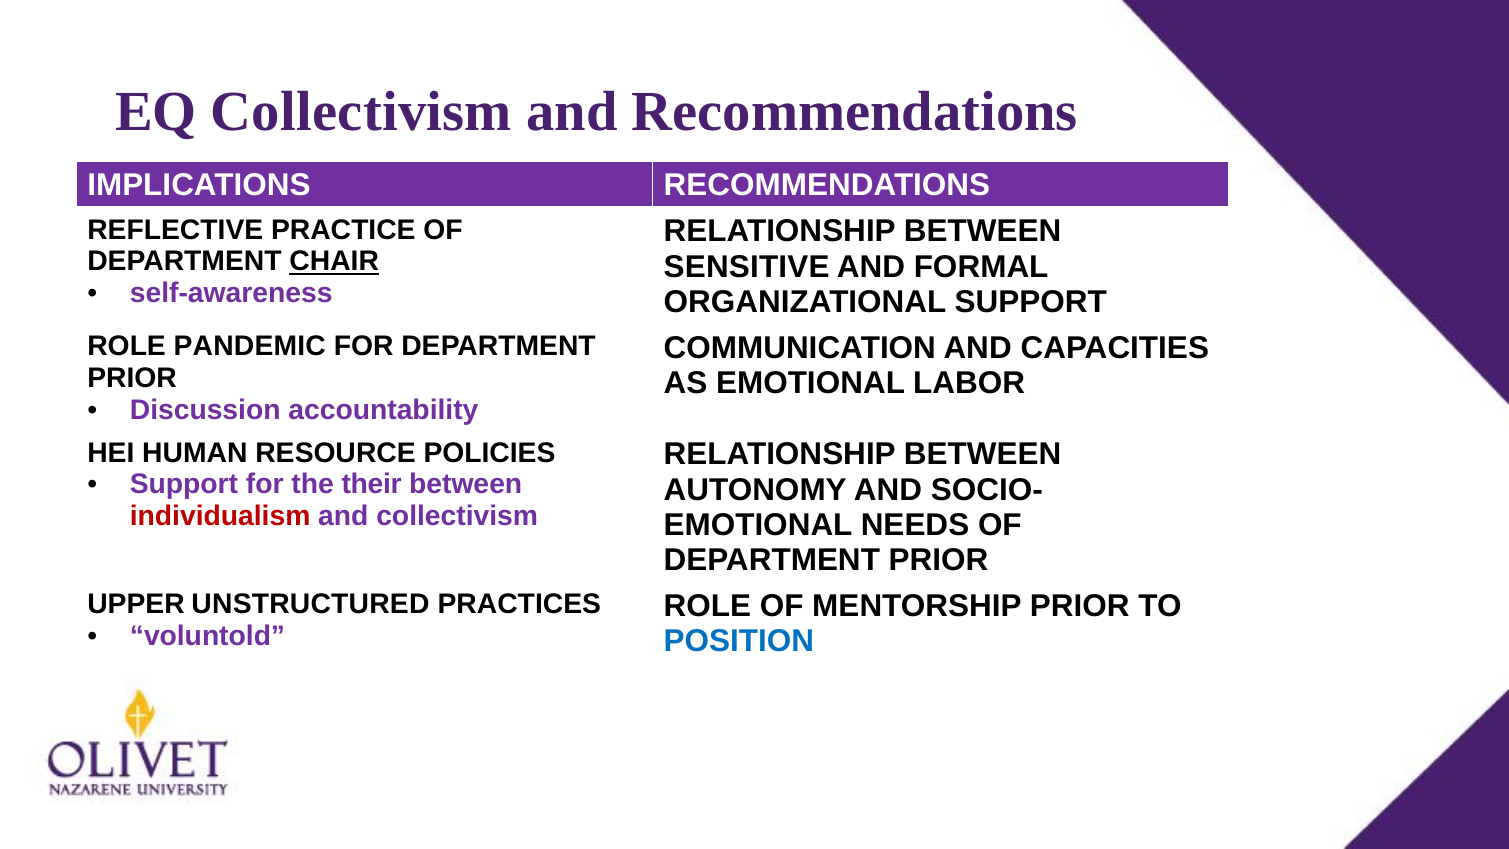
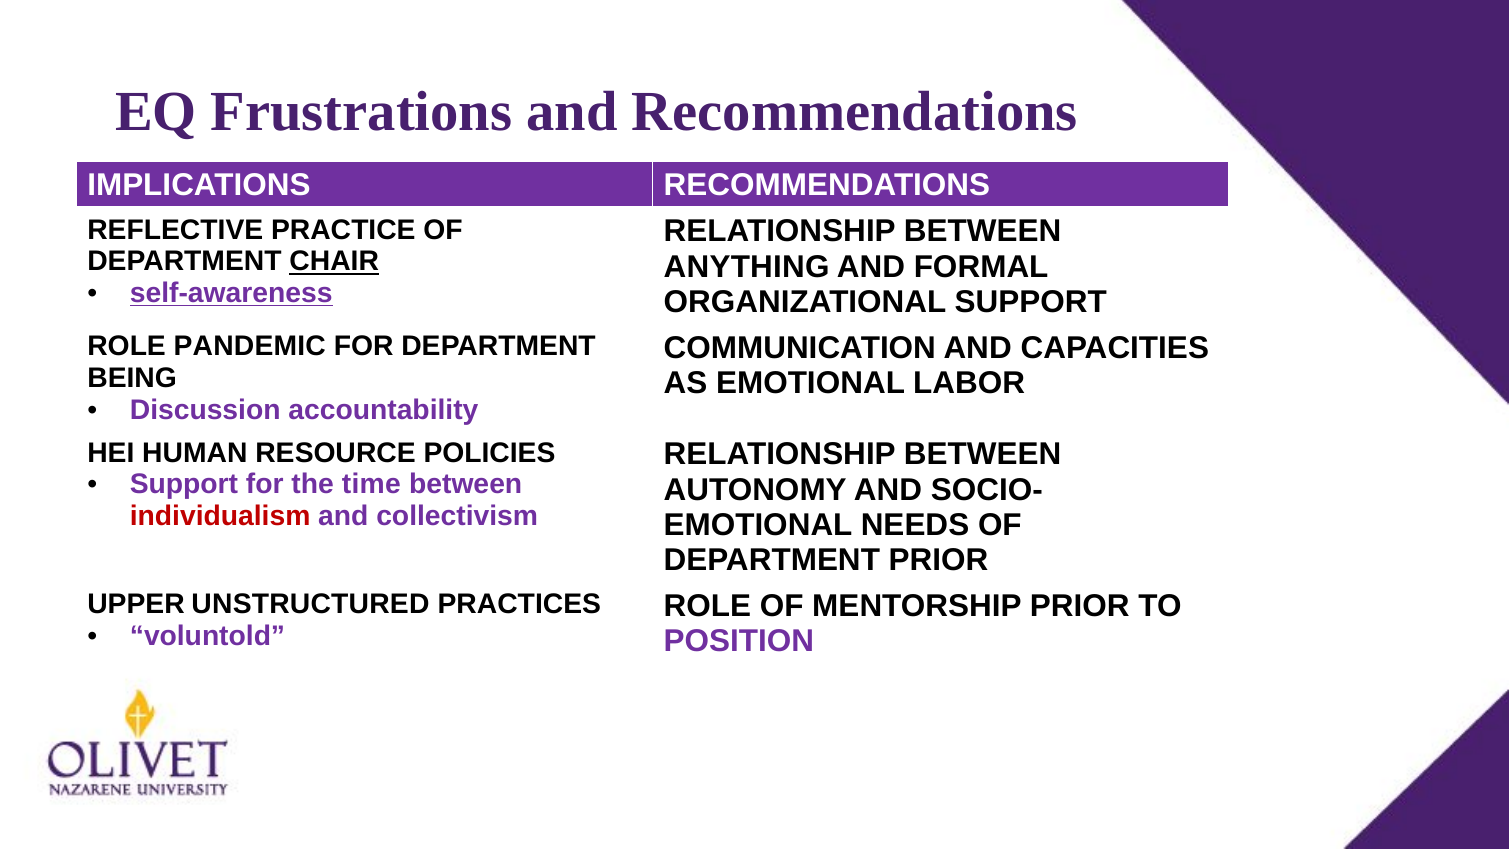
EQ Collectivism: Collectivism -> Frustrations
SENSITIVE: SENSITIVE -> ANYTHING
self-awareness underline: none -> present
PRIOR at (132, 378): PRIOR -> BEING
their: their -> time
POSITION colour: blue -> purple
